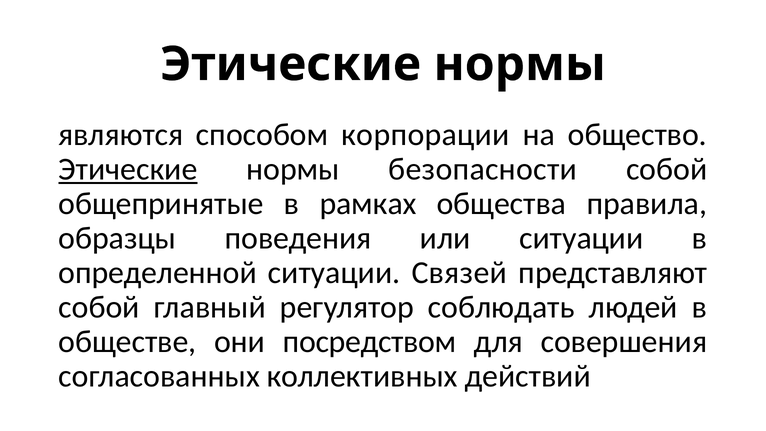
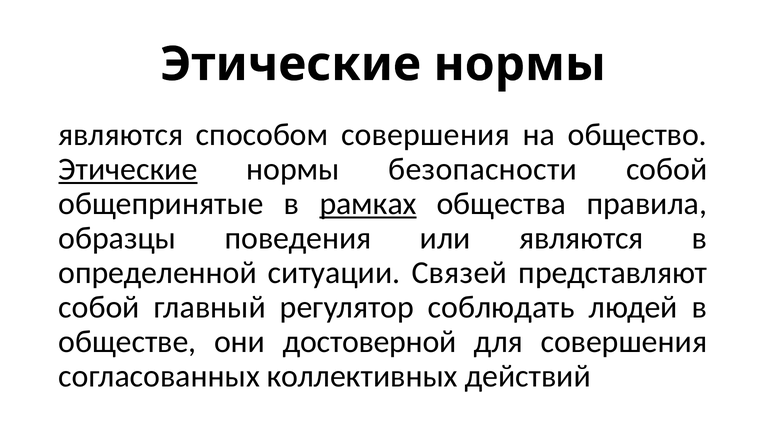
способом корпорации: корпорации -> совершения
рамках underline: none -> present
или ситуации: ситуации -> являются
посредством: посредством -> достоверной
